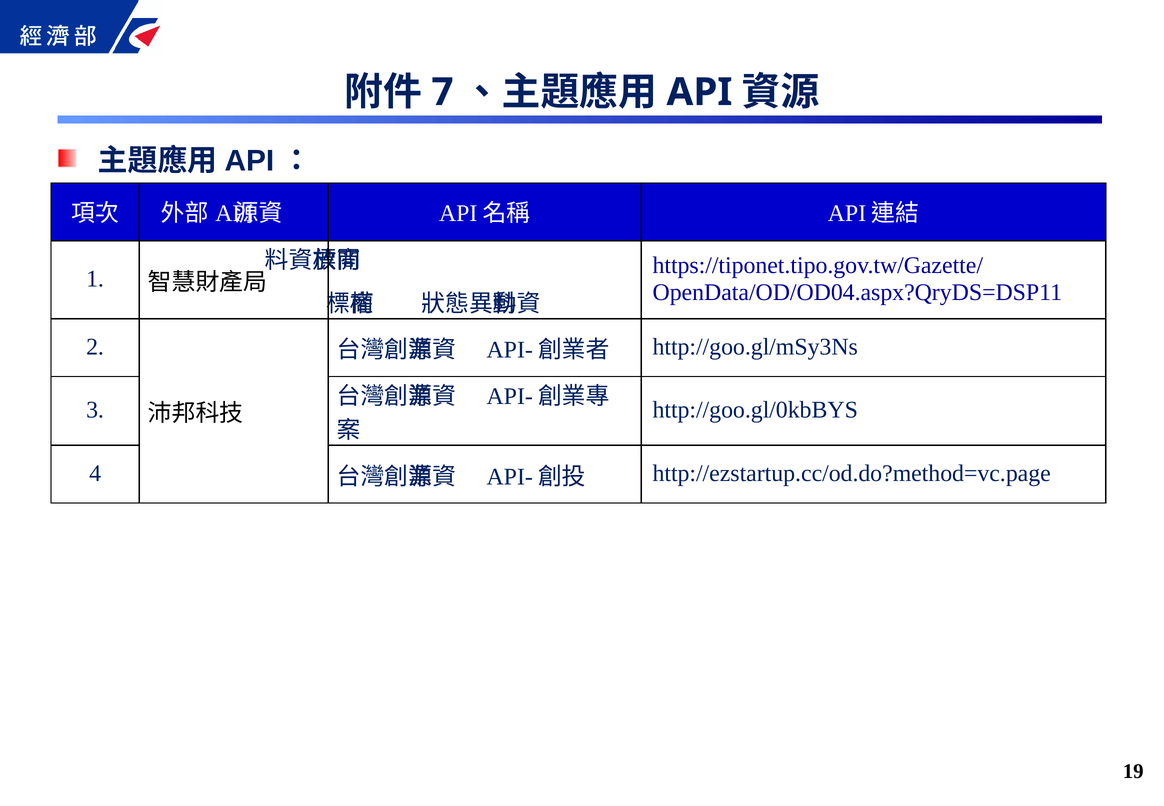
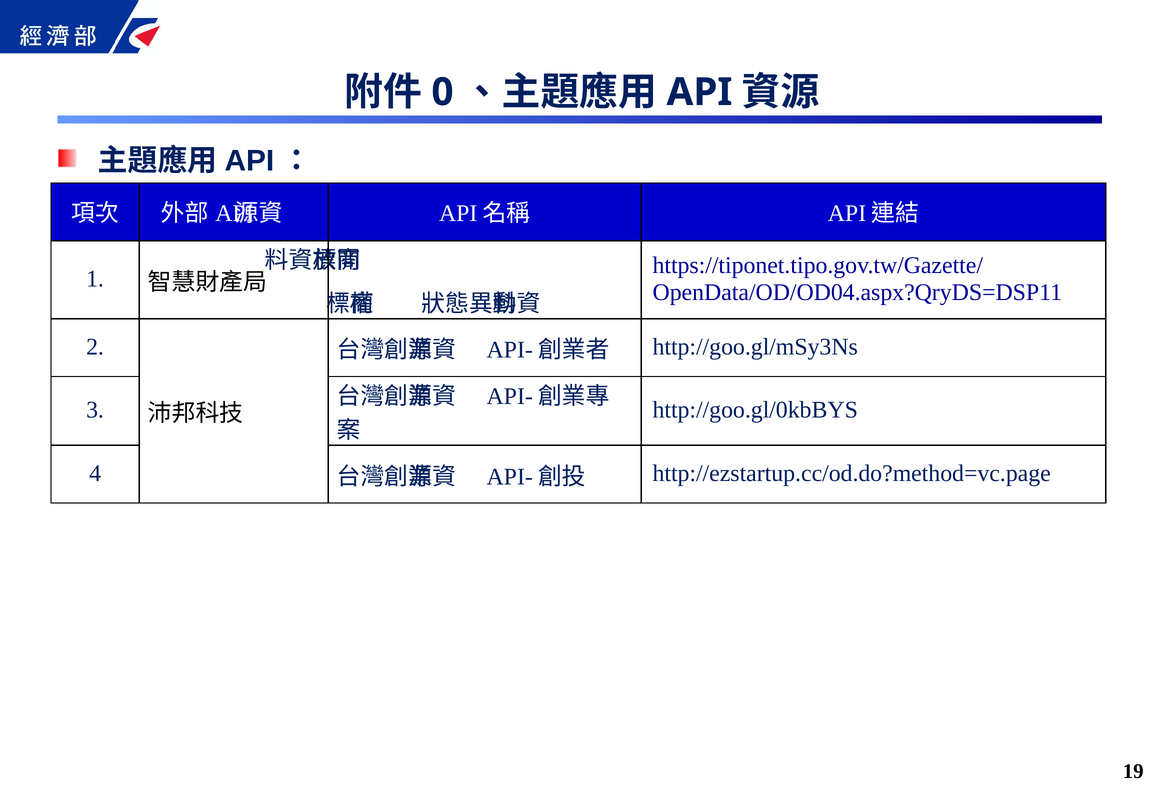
7: 7 -> 0
